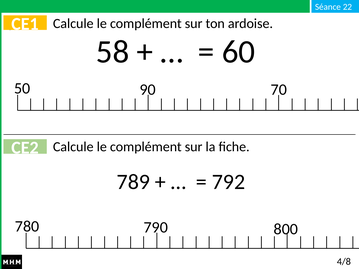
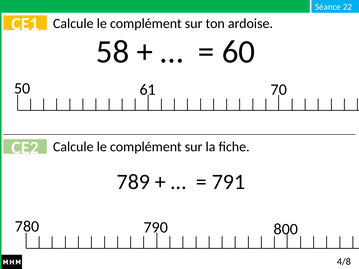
90: 90 -> 61
792: 792 -> 791
